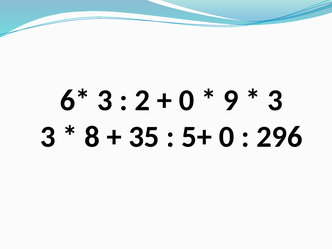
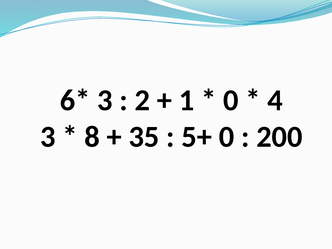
0 at (187, 100): 0 -> 1
9 at (231, 100): 9 -> 0
3 at (275, 100): 3 -> 4
296: 296 -> 200
